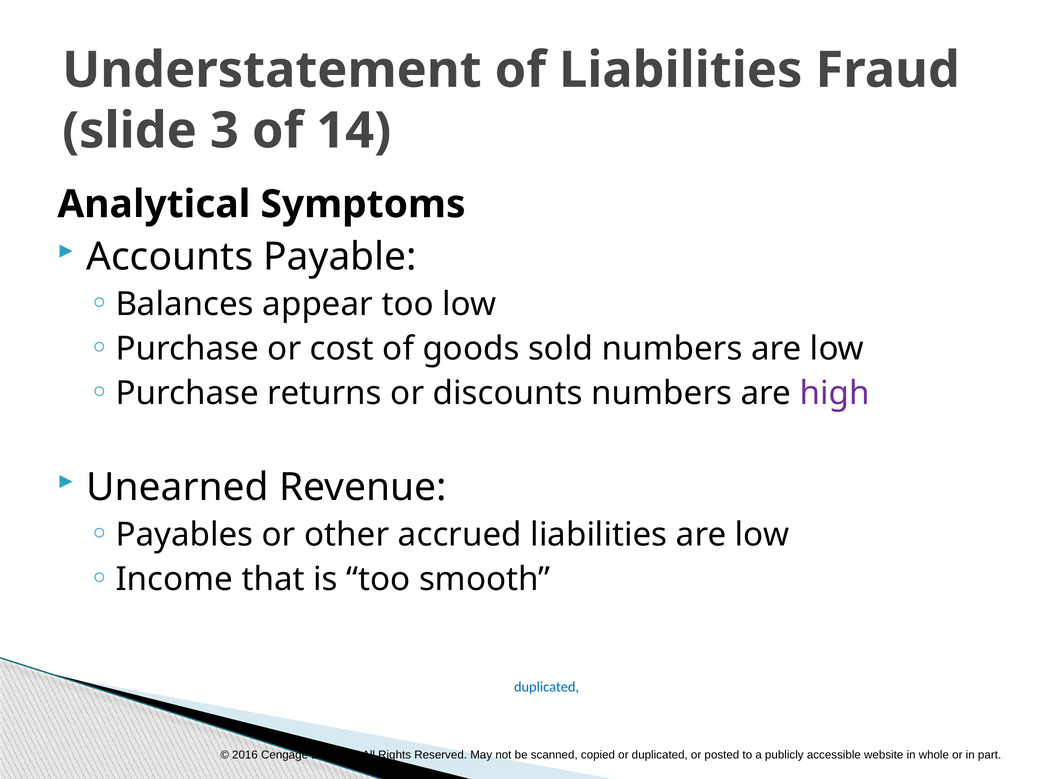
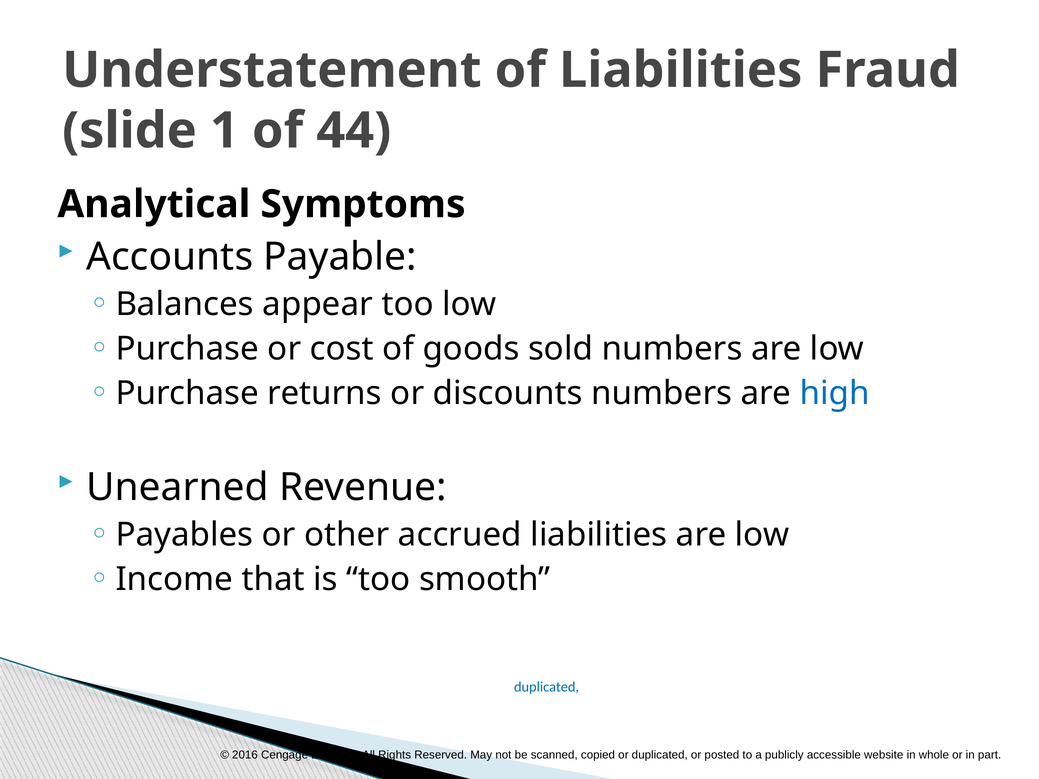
3: 3 -> 1
14: 14 -> 44
high colour: purple -> blue
